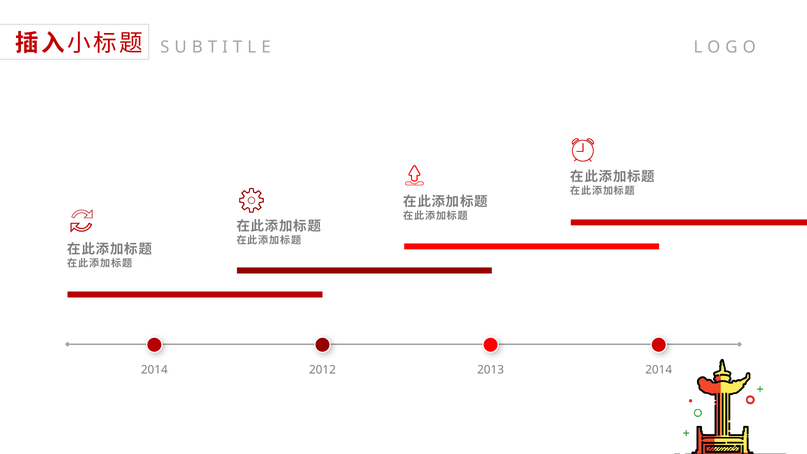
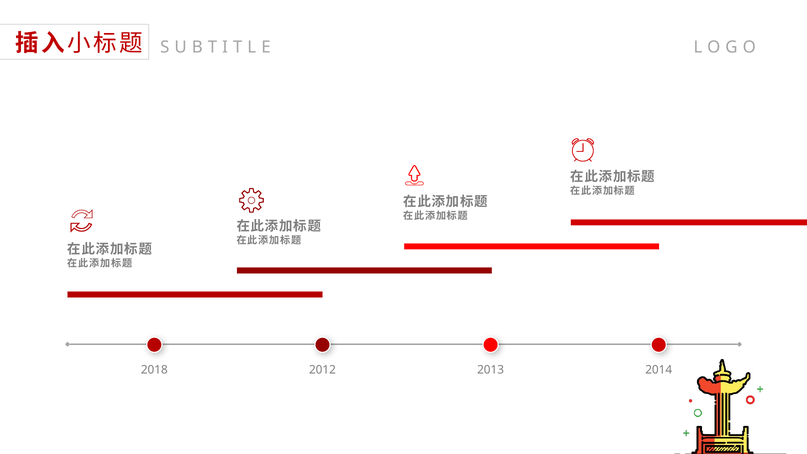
2014 at (154, 370): 2014 -> 2018
